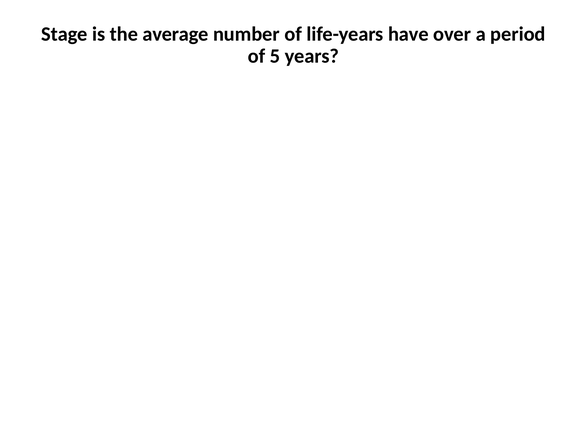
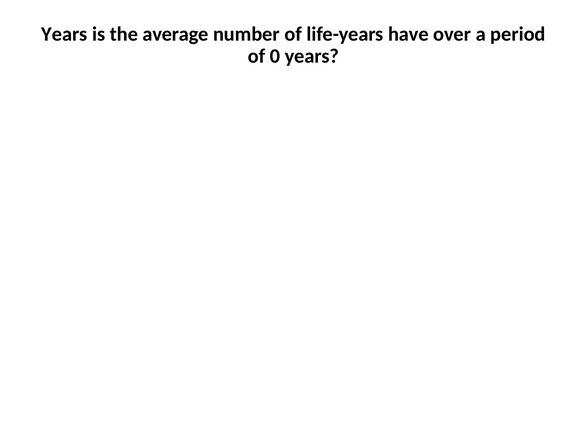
Stage at (64, 34): Stage -> Years
5: 5 -> 0
